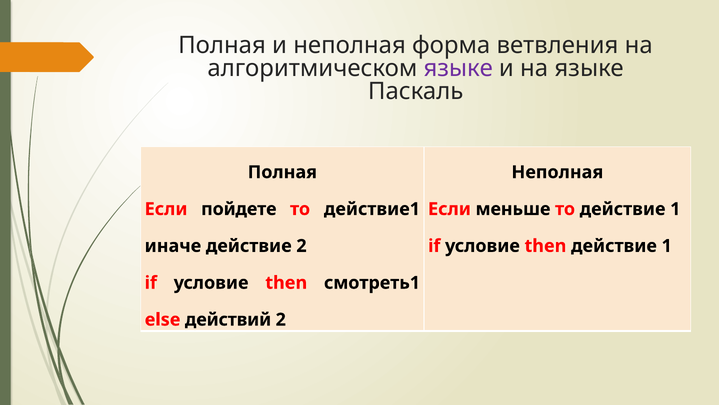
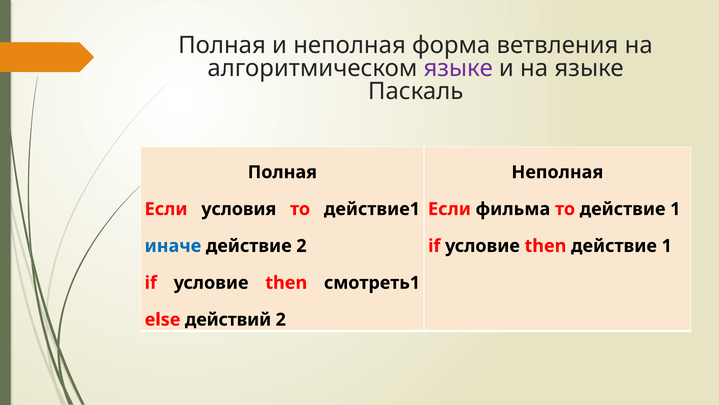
пойдете: пойдете -> условия
меньше: меньше -> фильма
иначе colour: black -> blue
